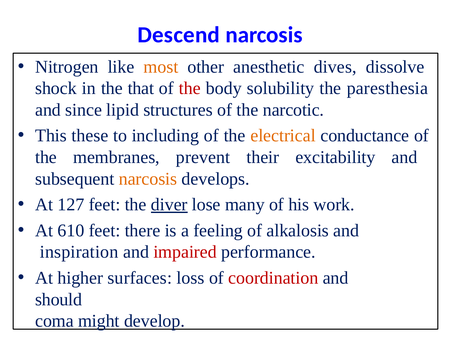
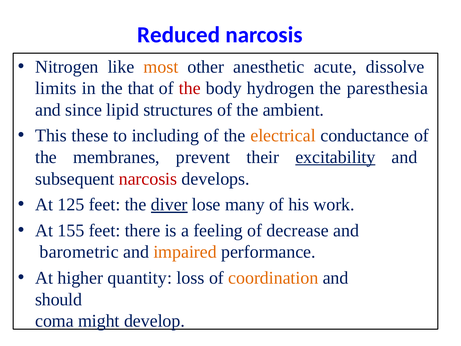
Descend: Descend -> Reduced
dives: dives -> acute
shock: shock -> limits
solubility: solubility -> hydrogen
narcotic: narcotic -> ambient
excitability underline: none -> present
narcosis at (148, 179) colour: orange -> red
127: 127 -> 125
610: 610 -> 155
alkalosis: alkalosis -> decrease
inspiration: inspiration -> barometric
impaired colour: red -> orange
surfaces: surfaces -> quantity
coordination colour: red -> orange
